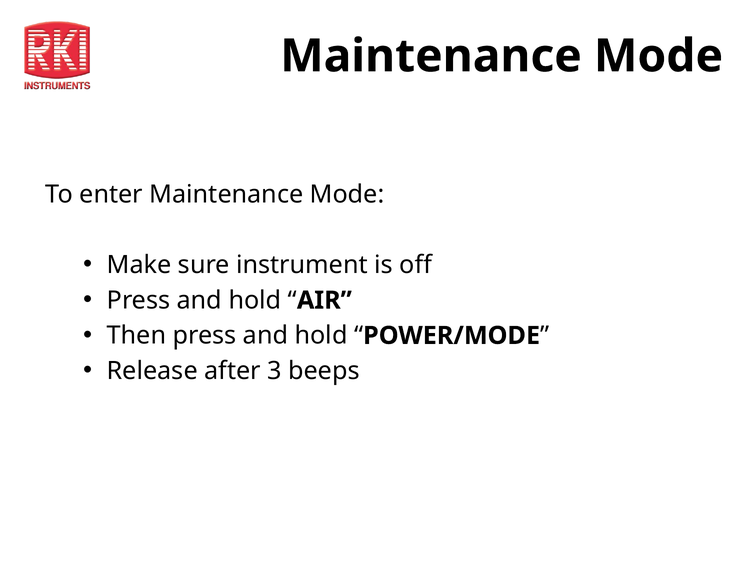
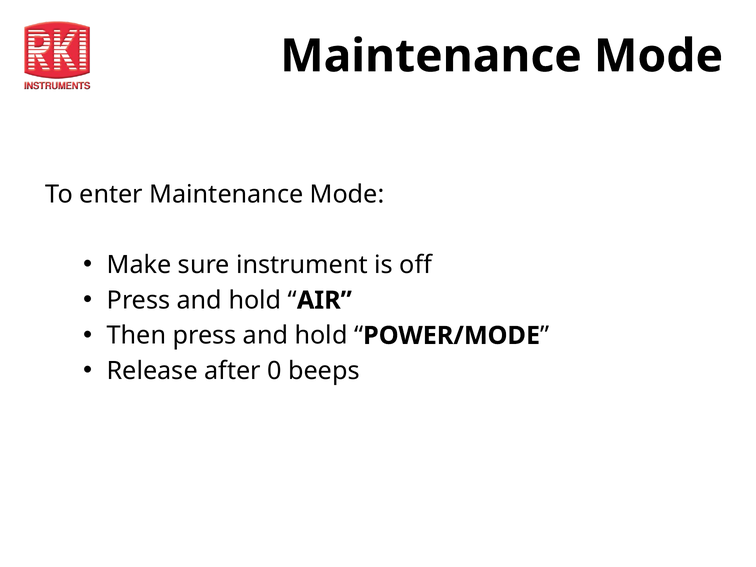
3: 3 -> 0
